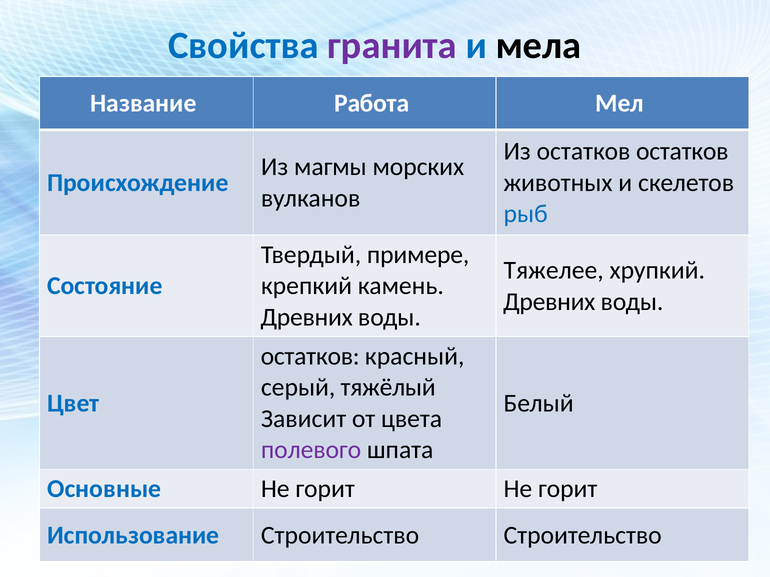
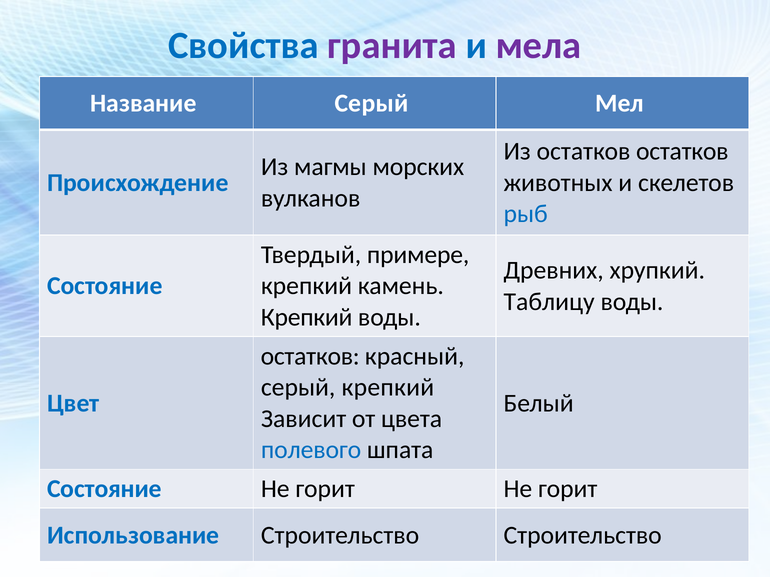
мела colour: black -> purple
Название Работа: Работа -> Серый
Тяжелее: Тяжелее -> Древних
Древних at (549, 302): Древних -> Таблицу
Древних at (307, 317): Древних -> Крепкий
серый тяжёлый: тяжёлый -> крепкий
полевого colour: purple -> blue
Основные at (104, 489): Основные -> Состояние
